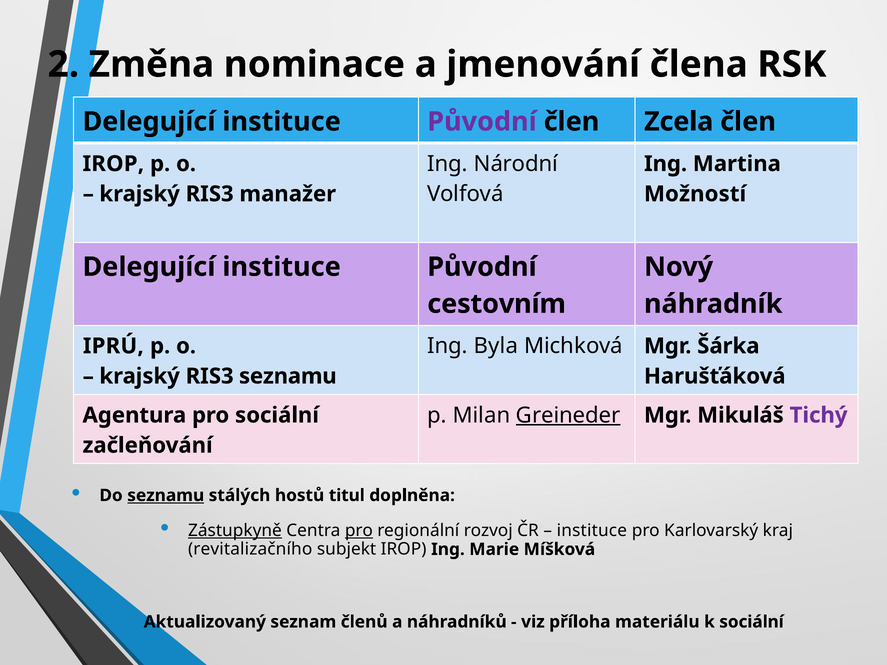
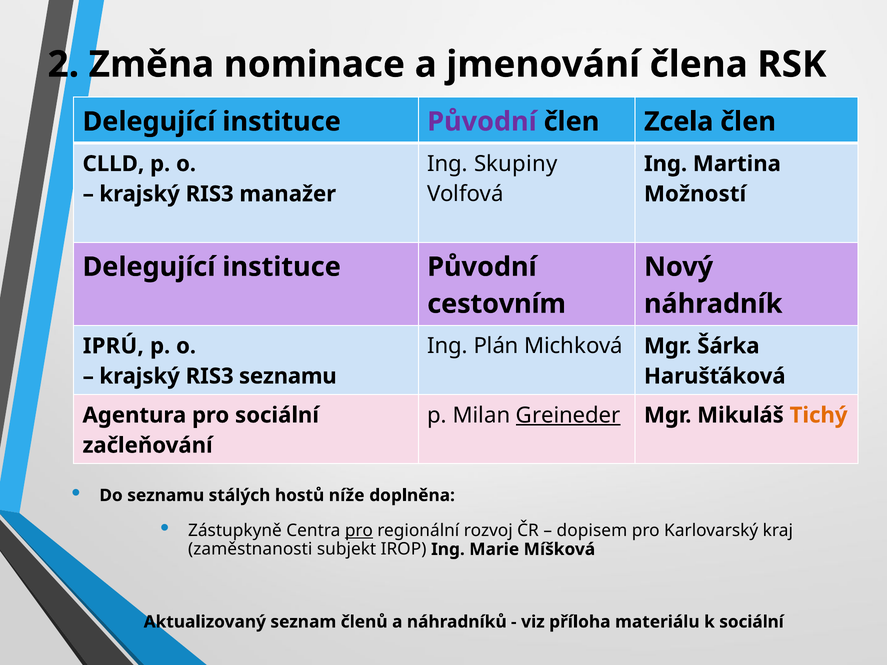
Národní: Národní -> Skupiny
IROP at (113, 164): IROP -> CLLD
Byla: Byla -> Plán
Tichý colour: purple -> orange
seznamu at (166, 496) underline: present -> none
titul: titul -> níže
Zástupkyně underline: present -> none
instituce at (592, 531): instituce -> dopisem
revitalizačního: revitalizačního -> zaměstnanosti
